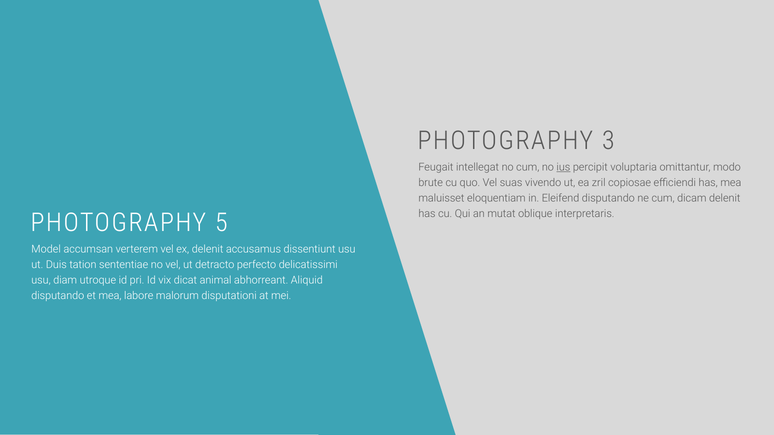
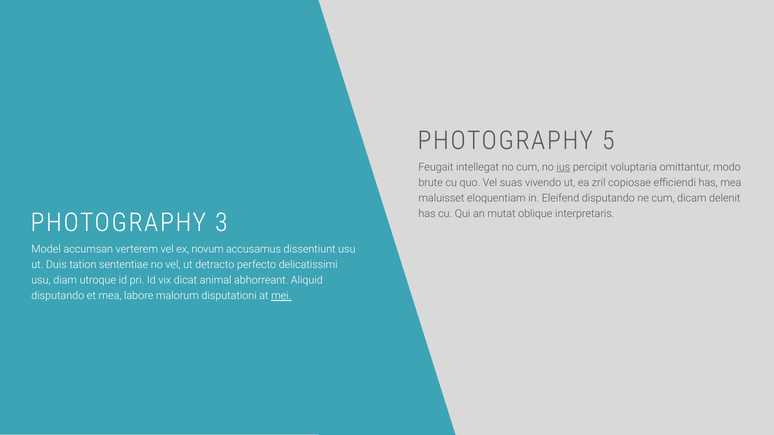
3: 3 -> 5
5: 5 -> 3
ex delenit: delenit -> novum
mei underline: none -> present
